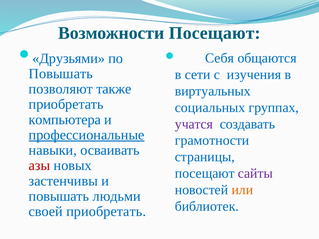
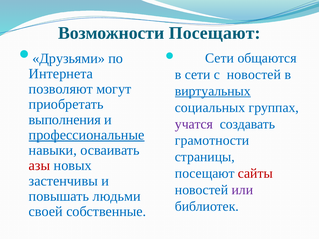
Себя at (220, 58): Себя -> Сети
Повышать at (61, 74): Повышать -> Интернета
с изучения: изучения -> новостей
также: также -> могут
виртуальных underline: none -> present
компьютера: компьютера -> выполнения
сайты colour: purple -> red
или colour: orange -> purple
своей приобретать: приобретать -> собственные
